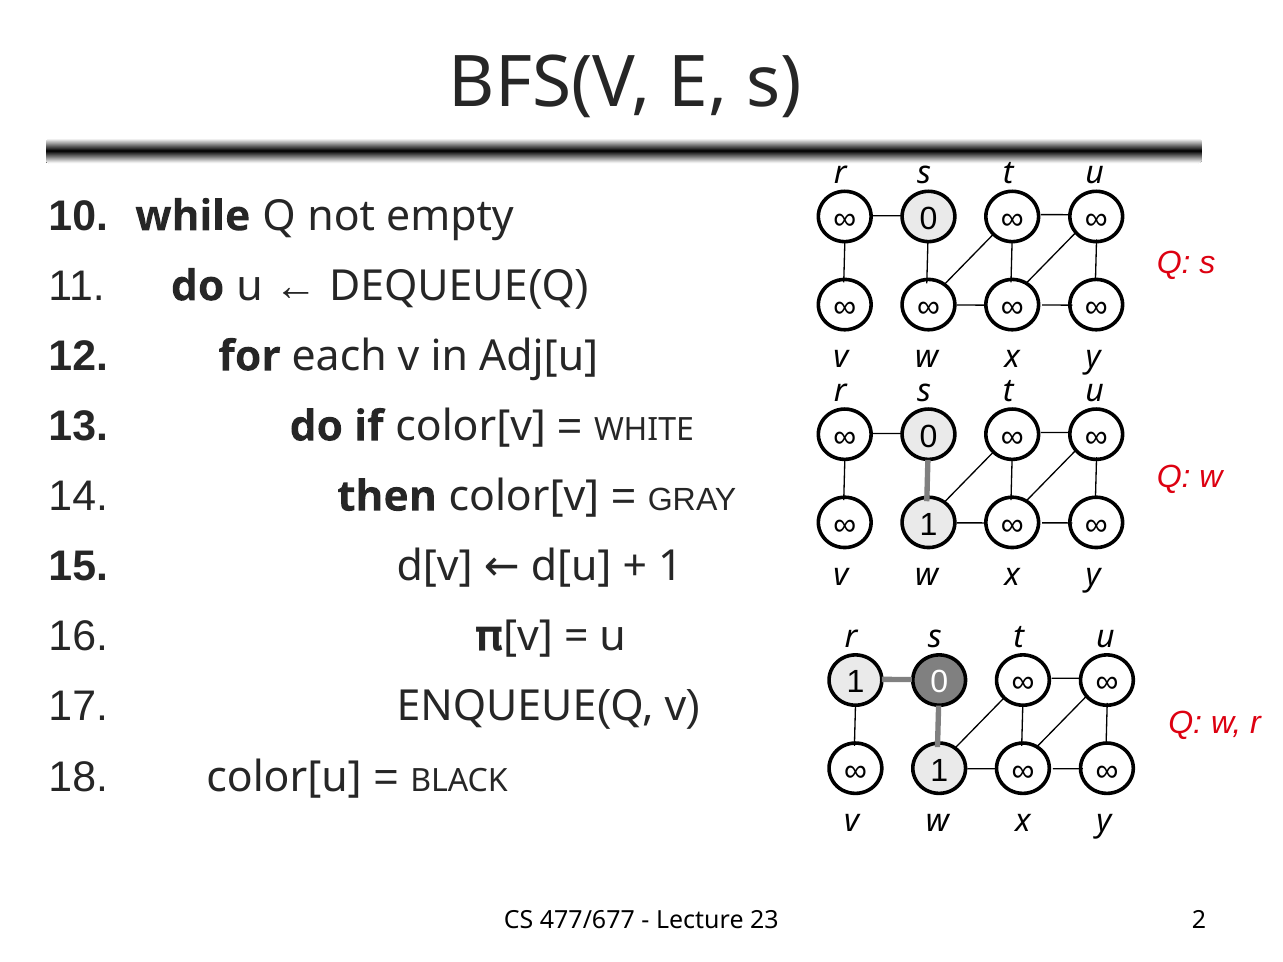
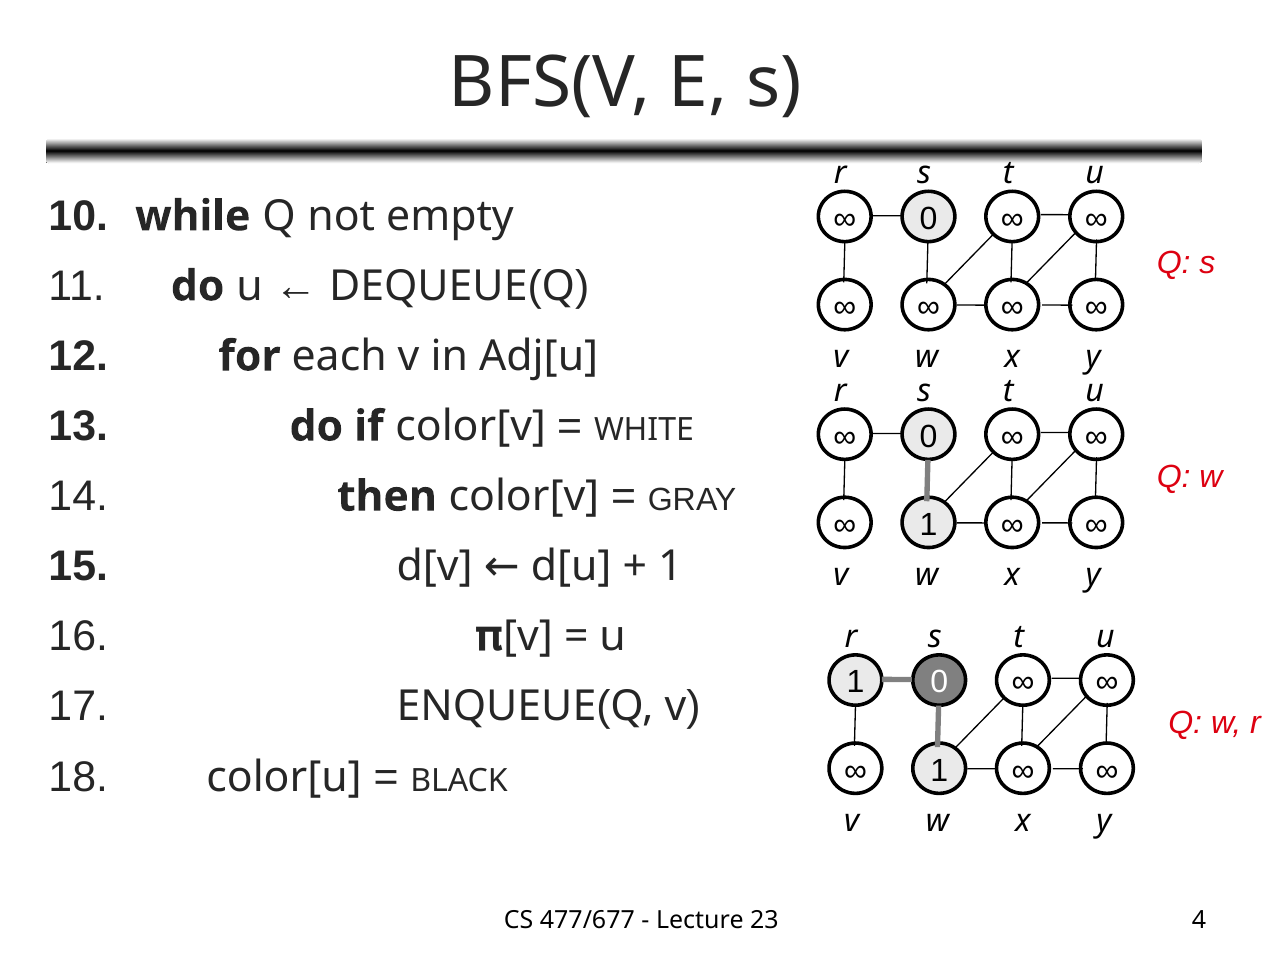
2: 2 -> 4
